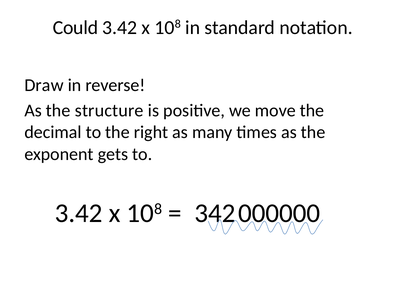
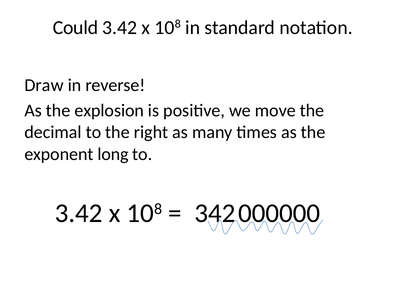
structure: structure -> explosion
gets: gets -> long
